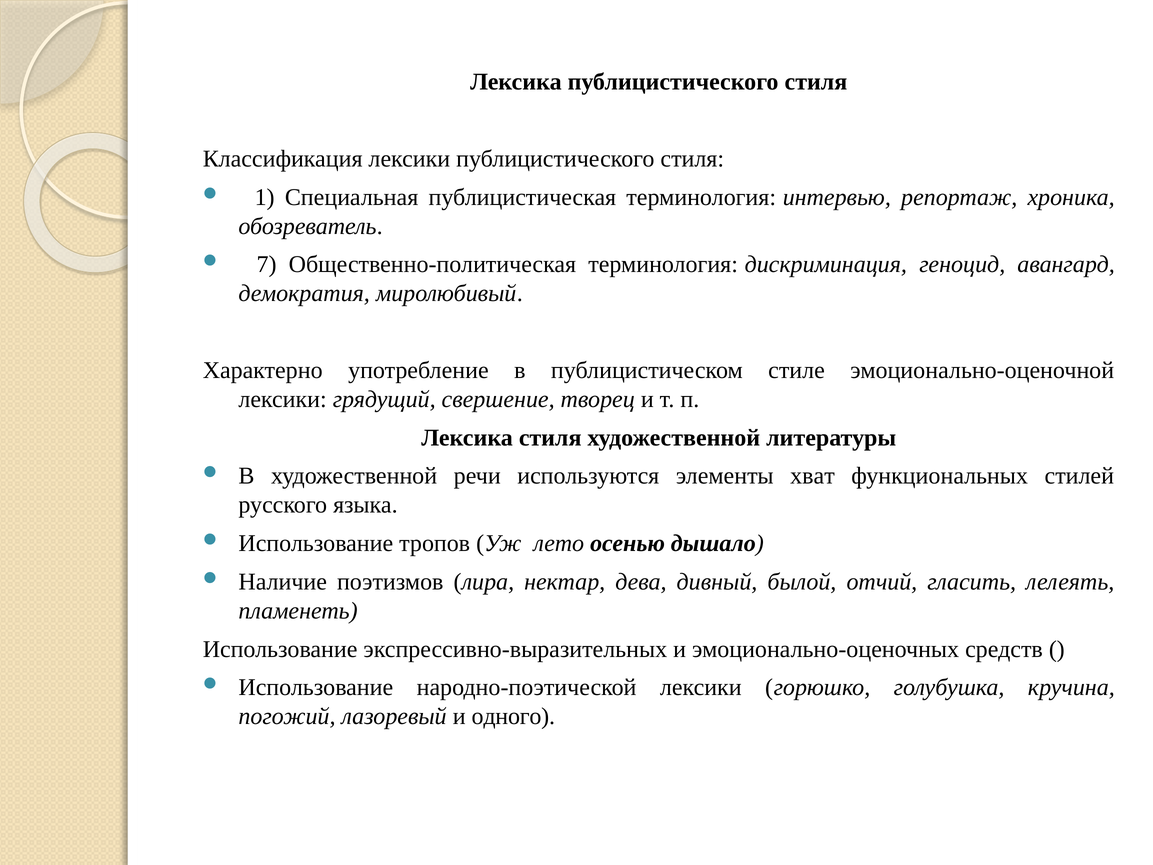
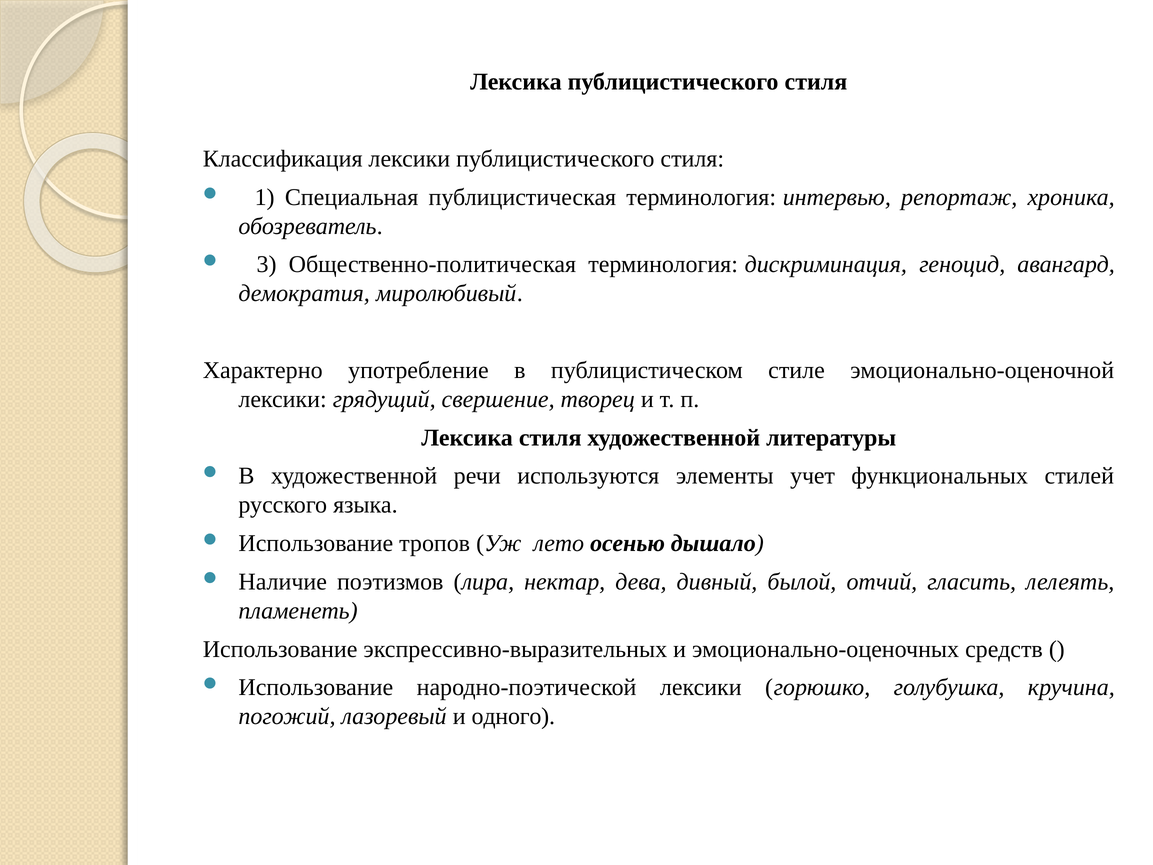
7: 7 -> 3
хват: хват -> учет
